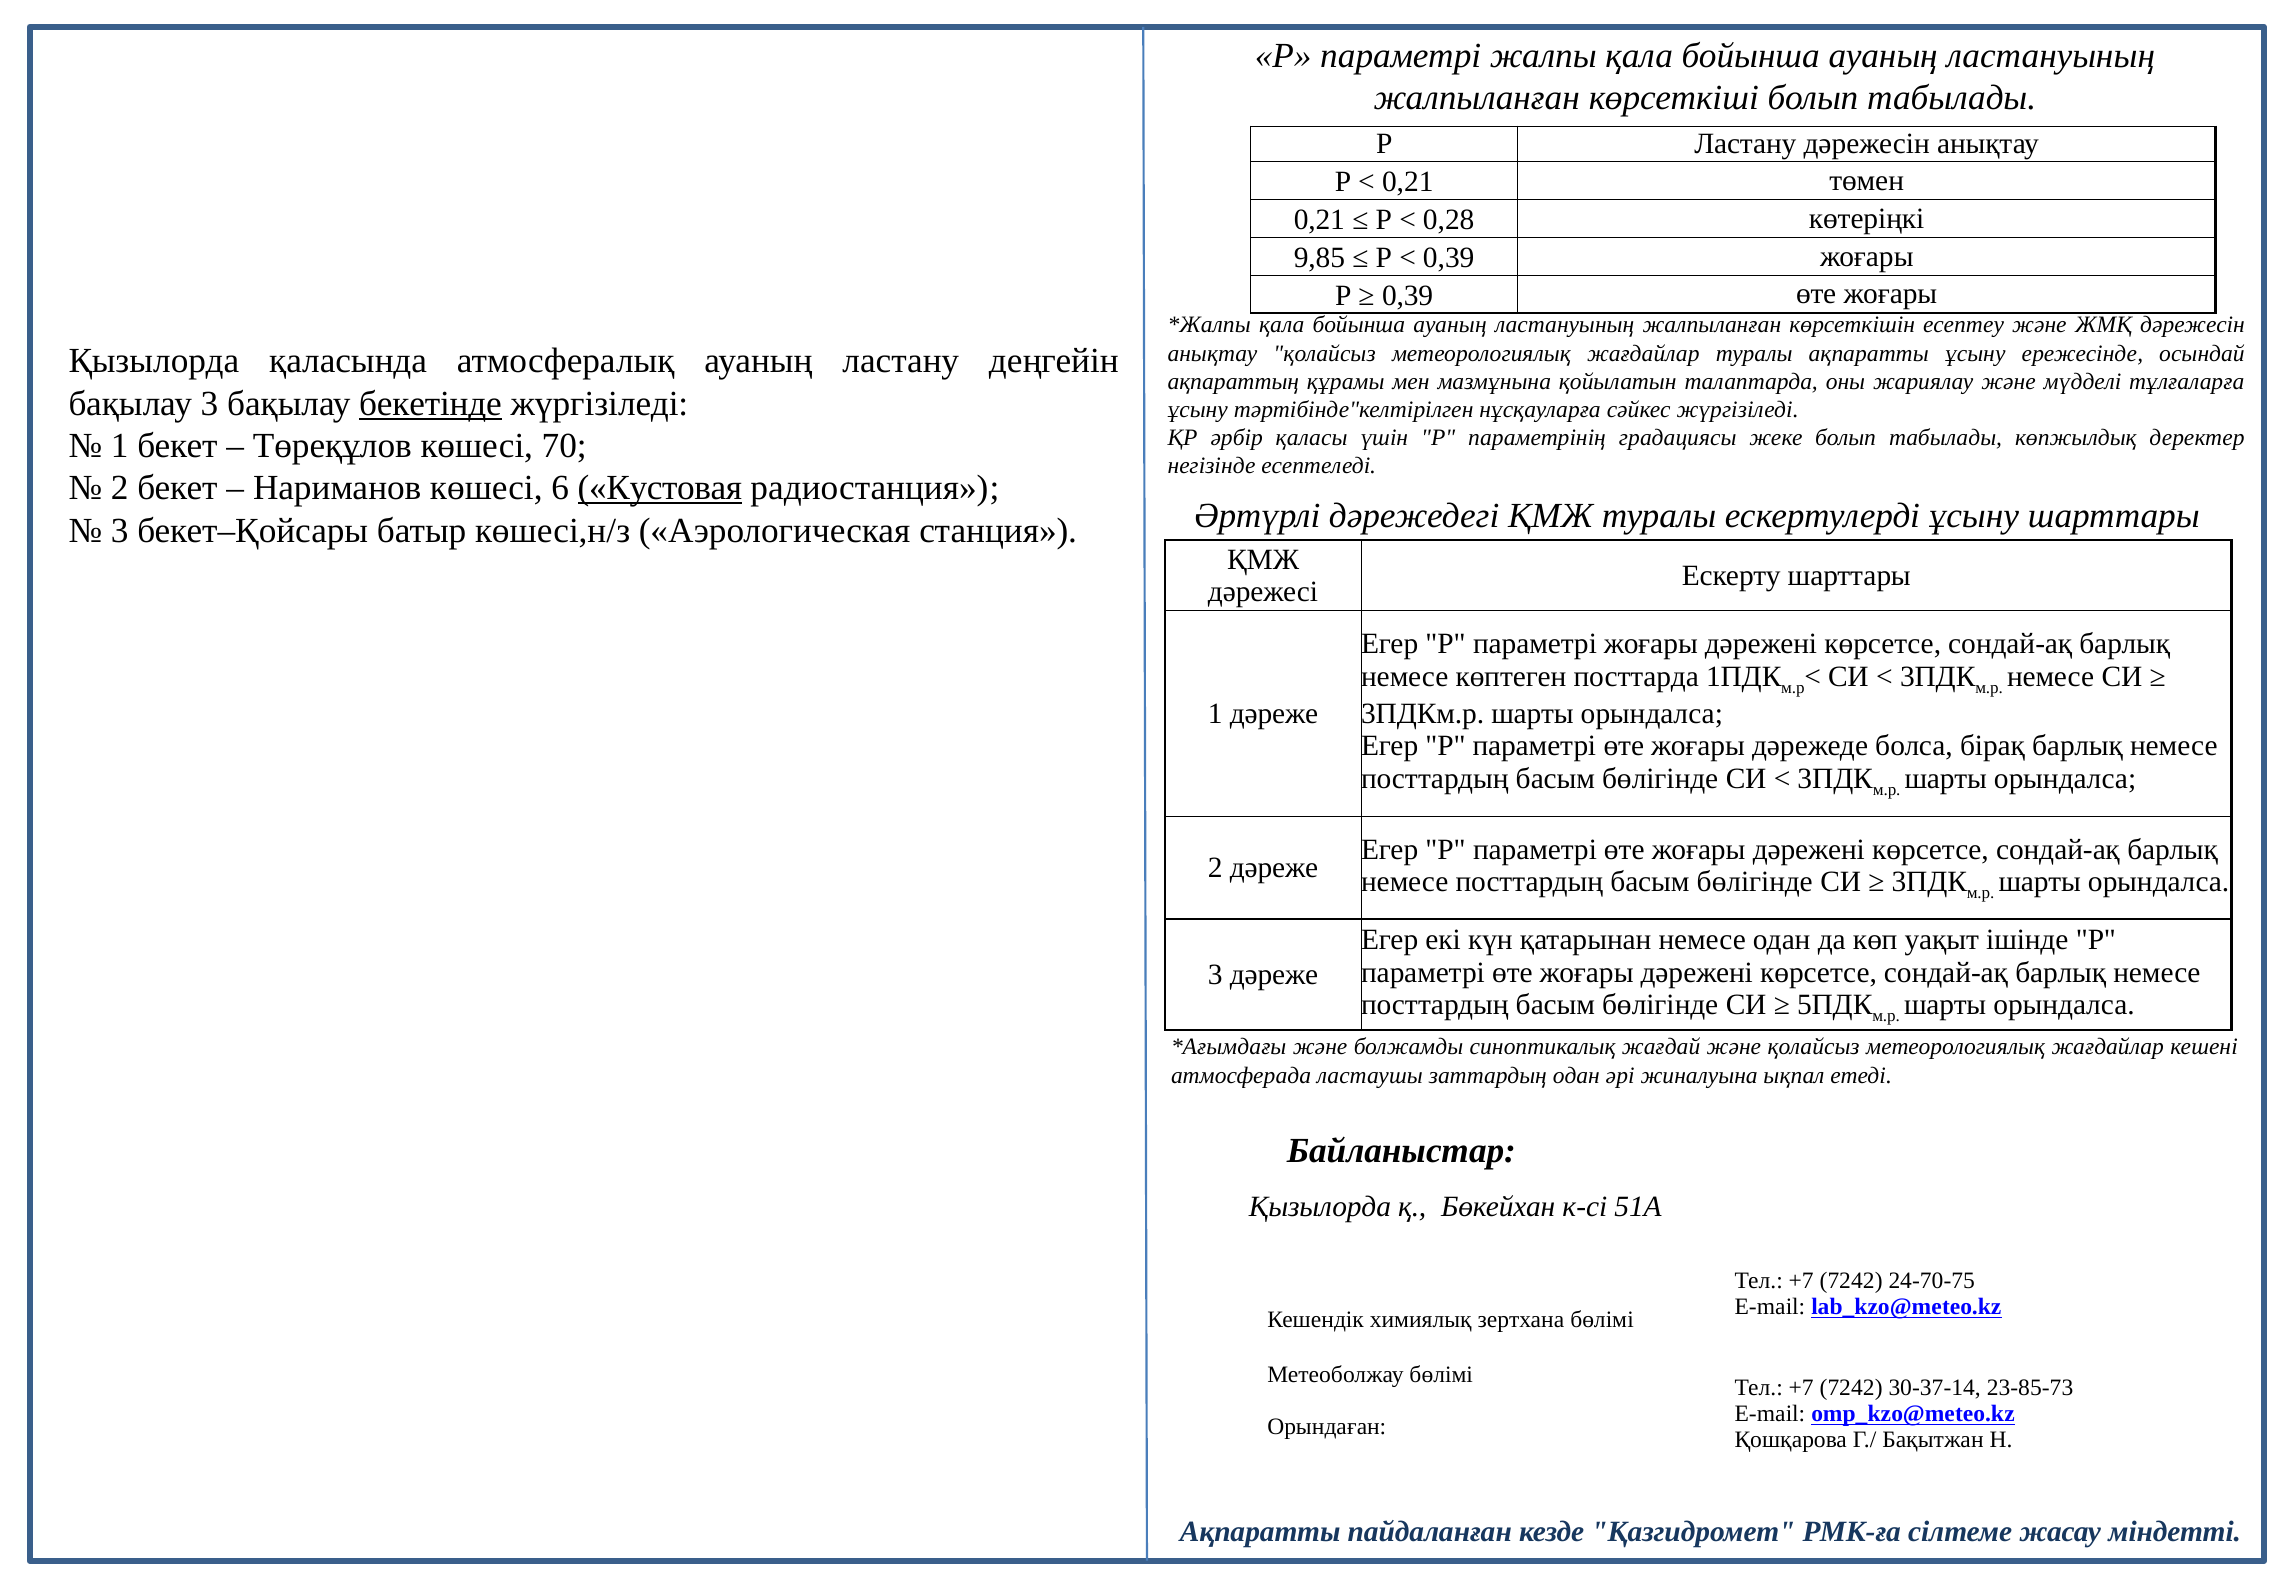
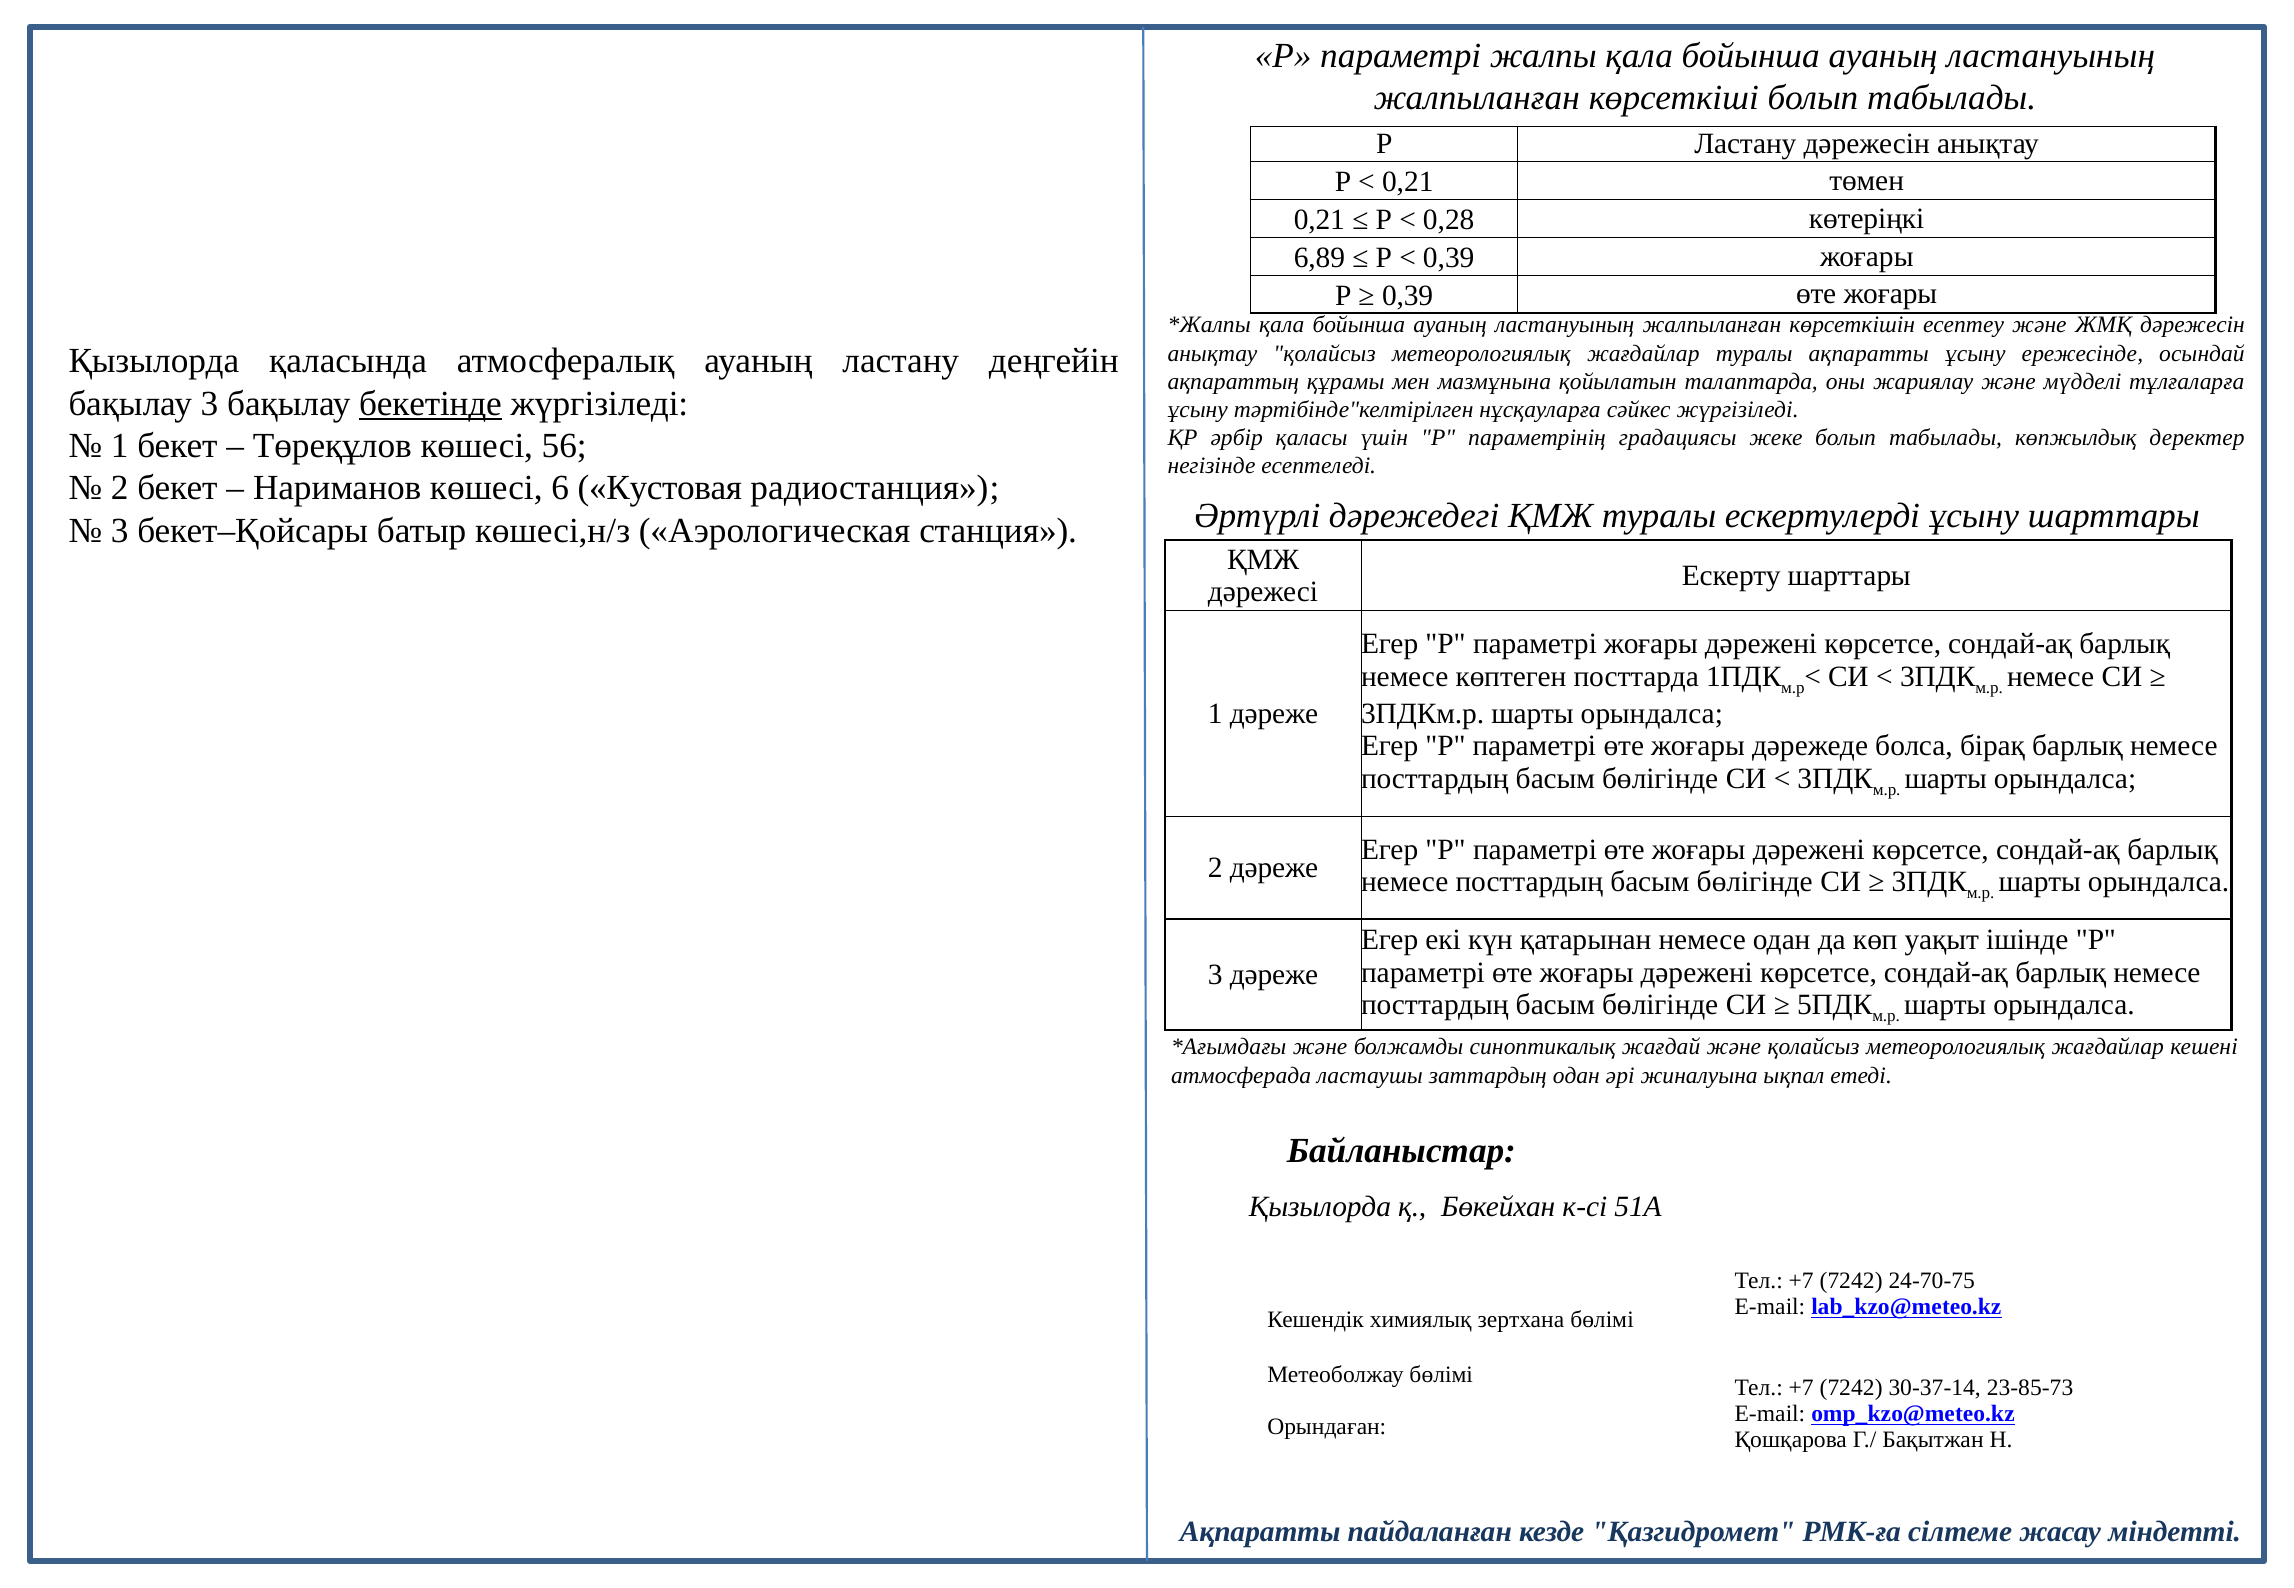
9,85: 9,85 -> 6,89
70: 70 -> 56
Кустовая underline: present -> none
